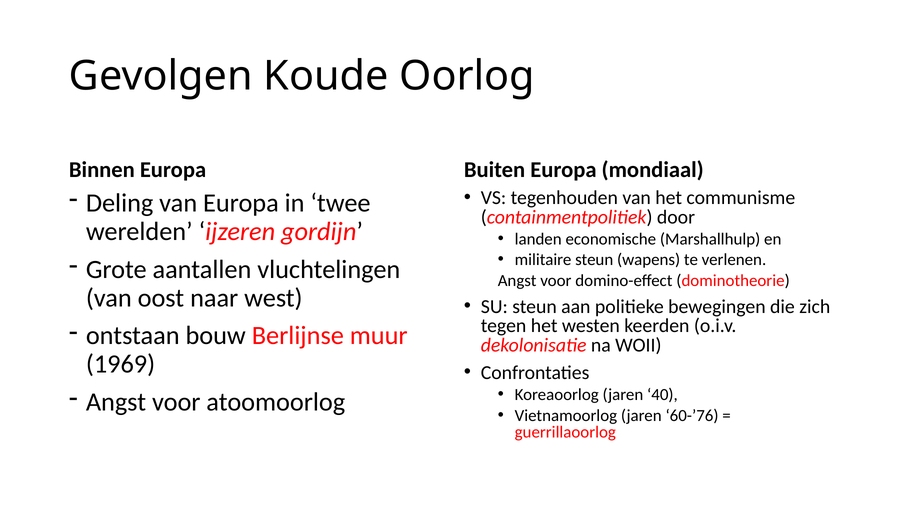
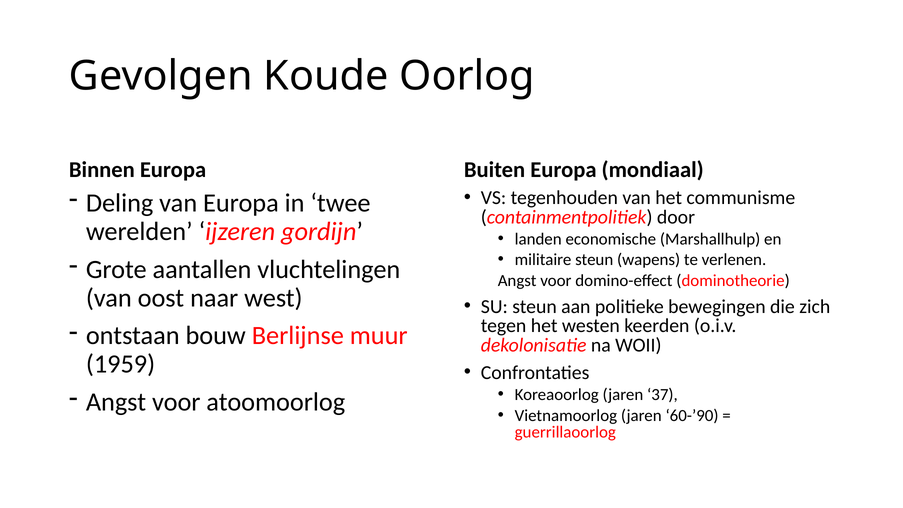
1969: 1969 -> 1959
40: 40 -> 37
60-’76: 60-’76 -> 60-’90
